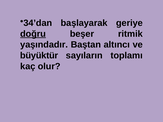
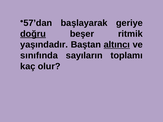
34’dan: 34’dan -> 57’dan
altıncı underline: none -> present
büyüktür: büyüktür -> sınıfında
